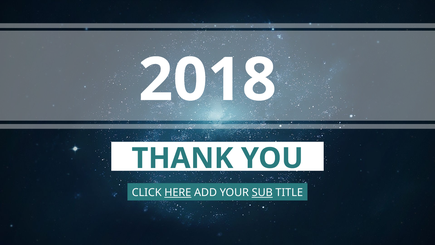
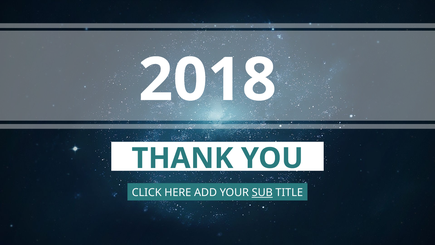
HERE underline: present -> none
